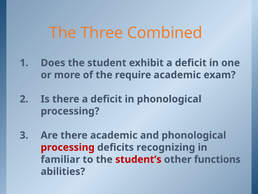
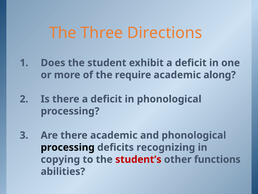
Combined: Combined -> Directions
exam: exam -> along
processing at (68, 147) colour: red -> black
familiar: familiar -> copying
